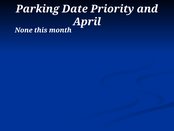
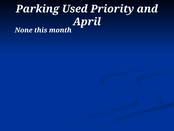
Date: Date -> Used
